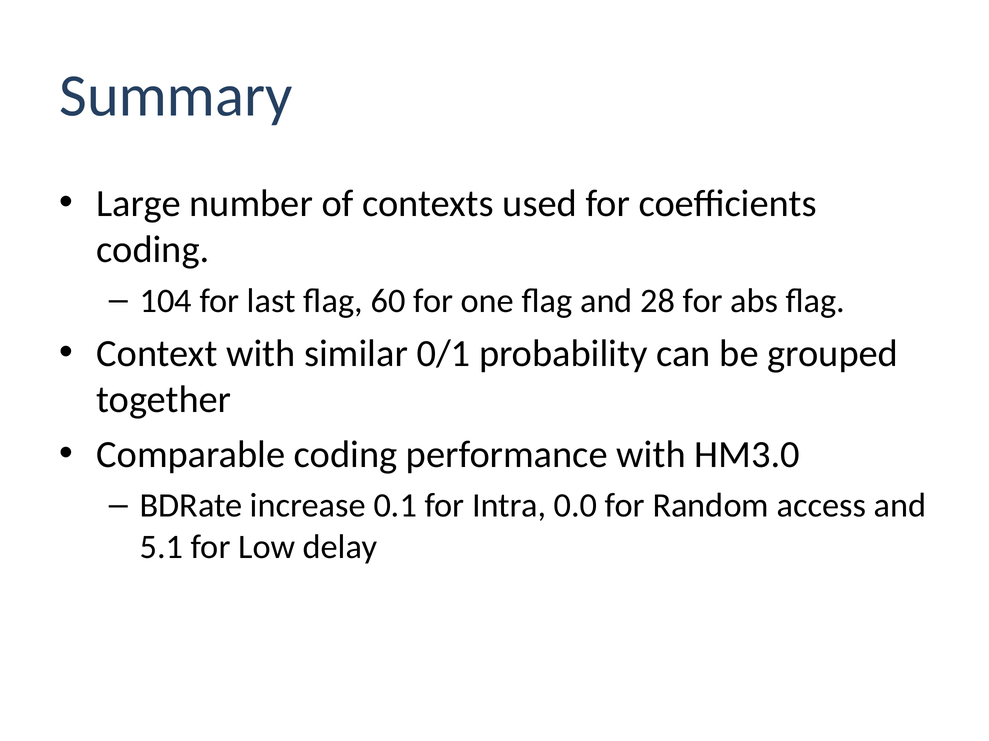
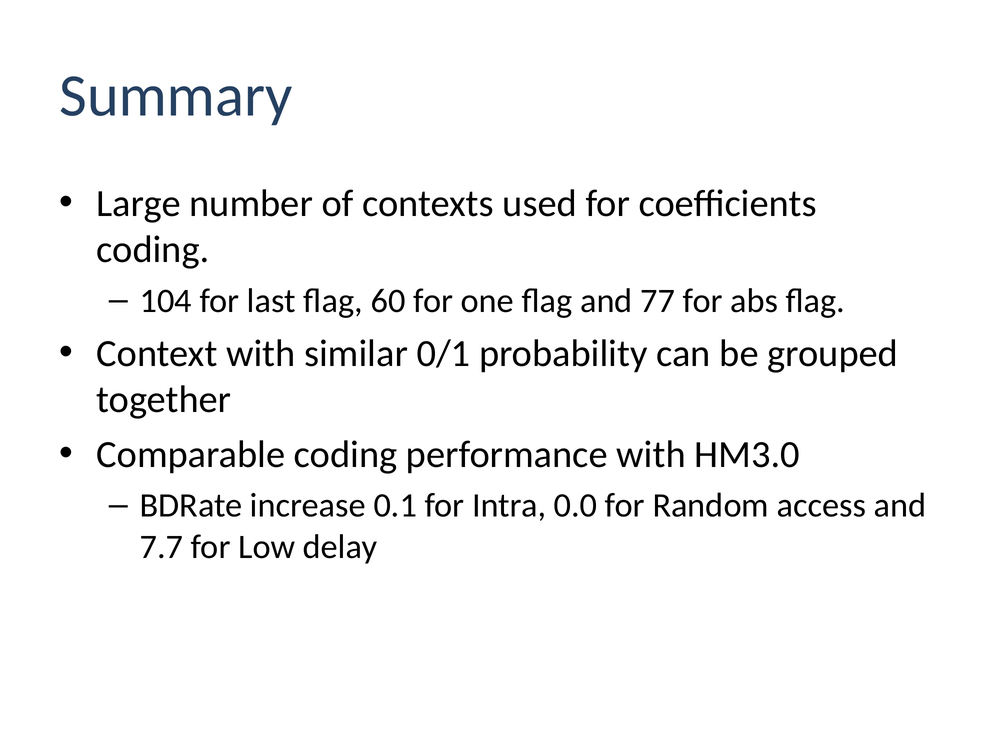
28: 28 -> 77
5.1: 5.1 -> 7.7
